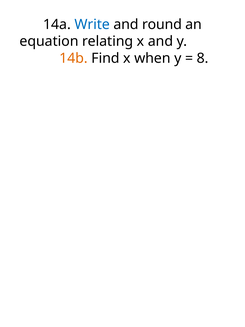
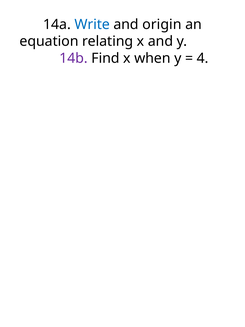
round: round -> origin
14b colour: orange -> purple
8: 8 -> 4
